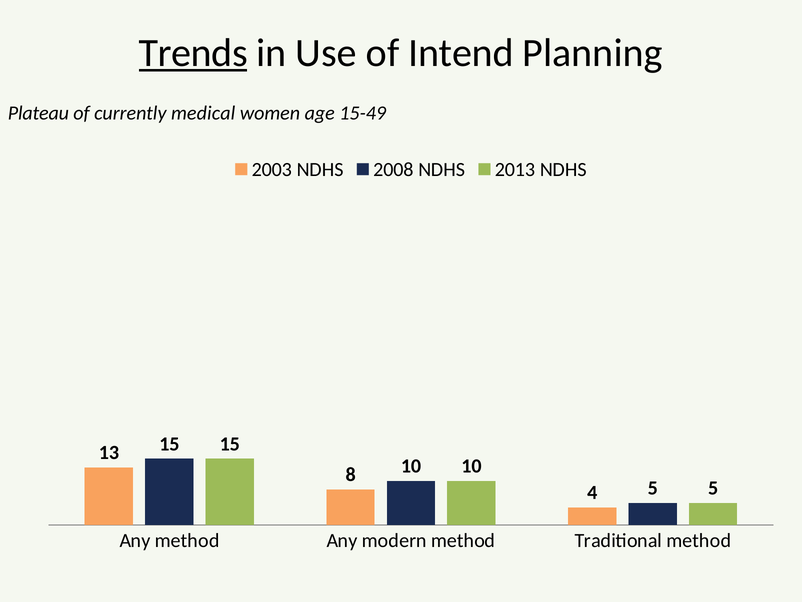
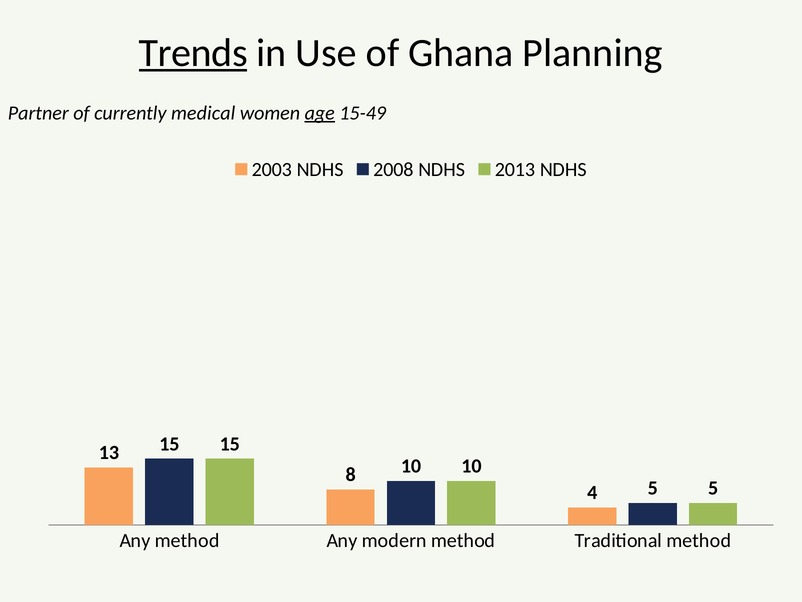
Intend: Intend -> Ghana
Plateau: Plateau -> Partner
age underline: none -> present
